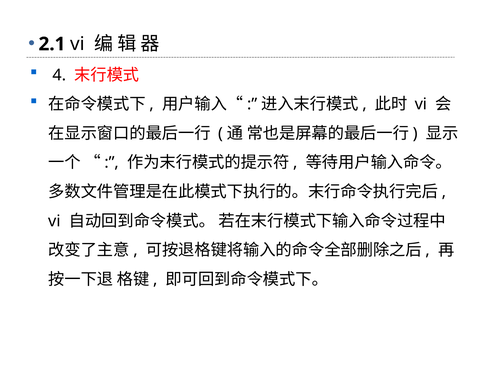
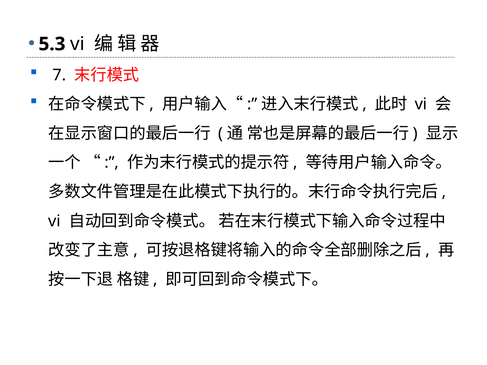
2.1: 2.1 -> 5.3
4: 4 -> 7
